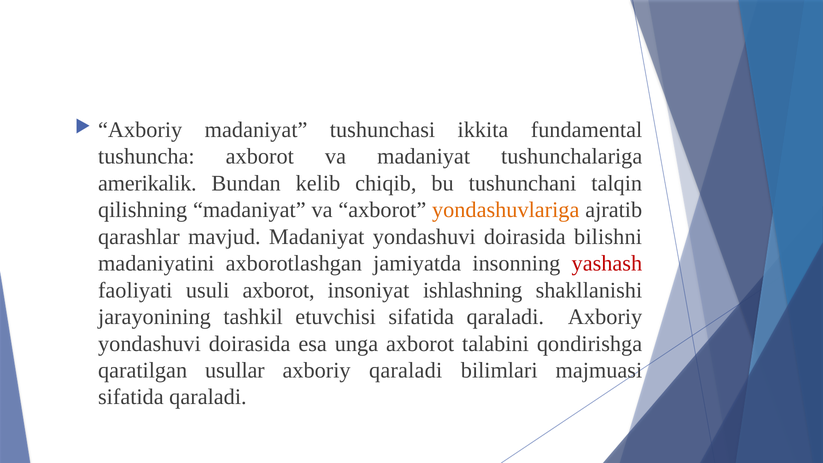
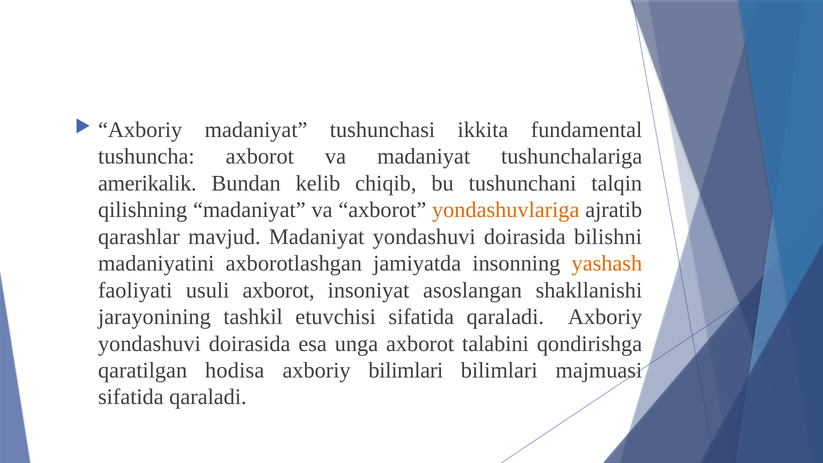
yashash colour: red -> orange
ishlаshning: ishlаshning -> asoslangan
usullar: usullar -> hodisa
axboriy qaraladi: qaraladi -> bilimlari
